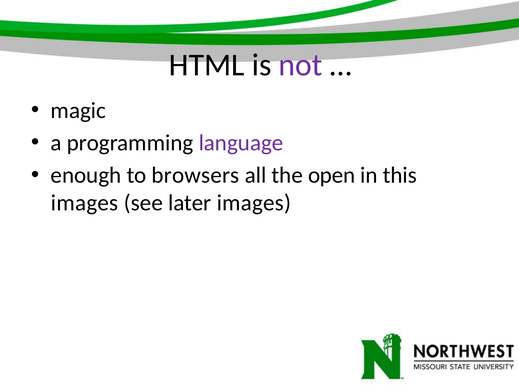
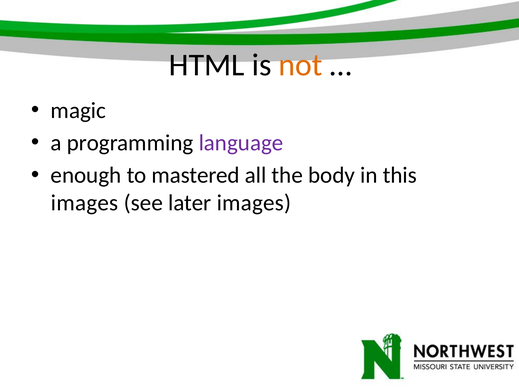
not colour: purple -> orange
browsers: browsers -> mastered
open: open -> body
